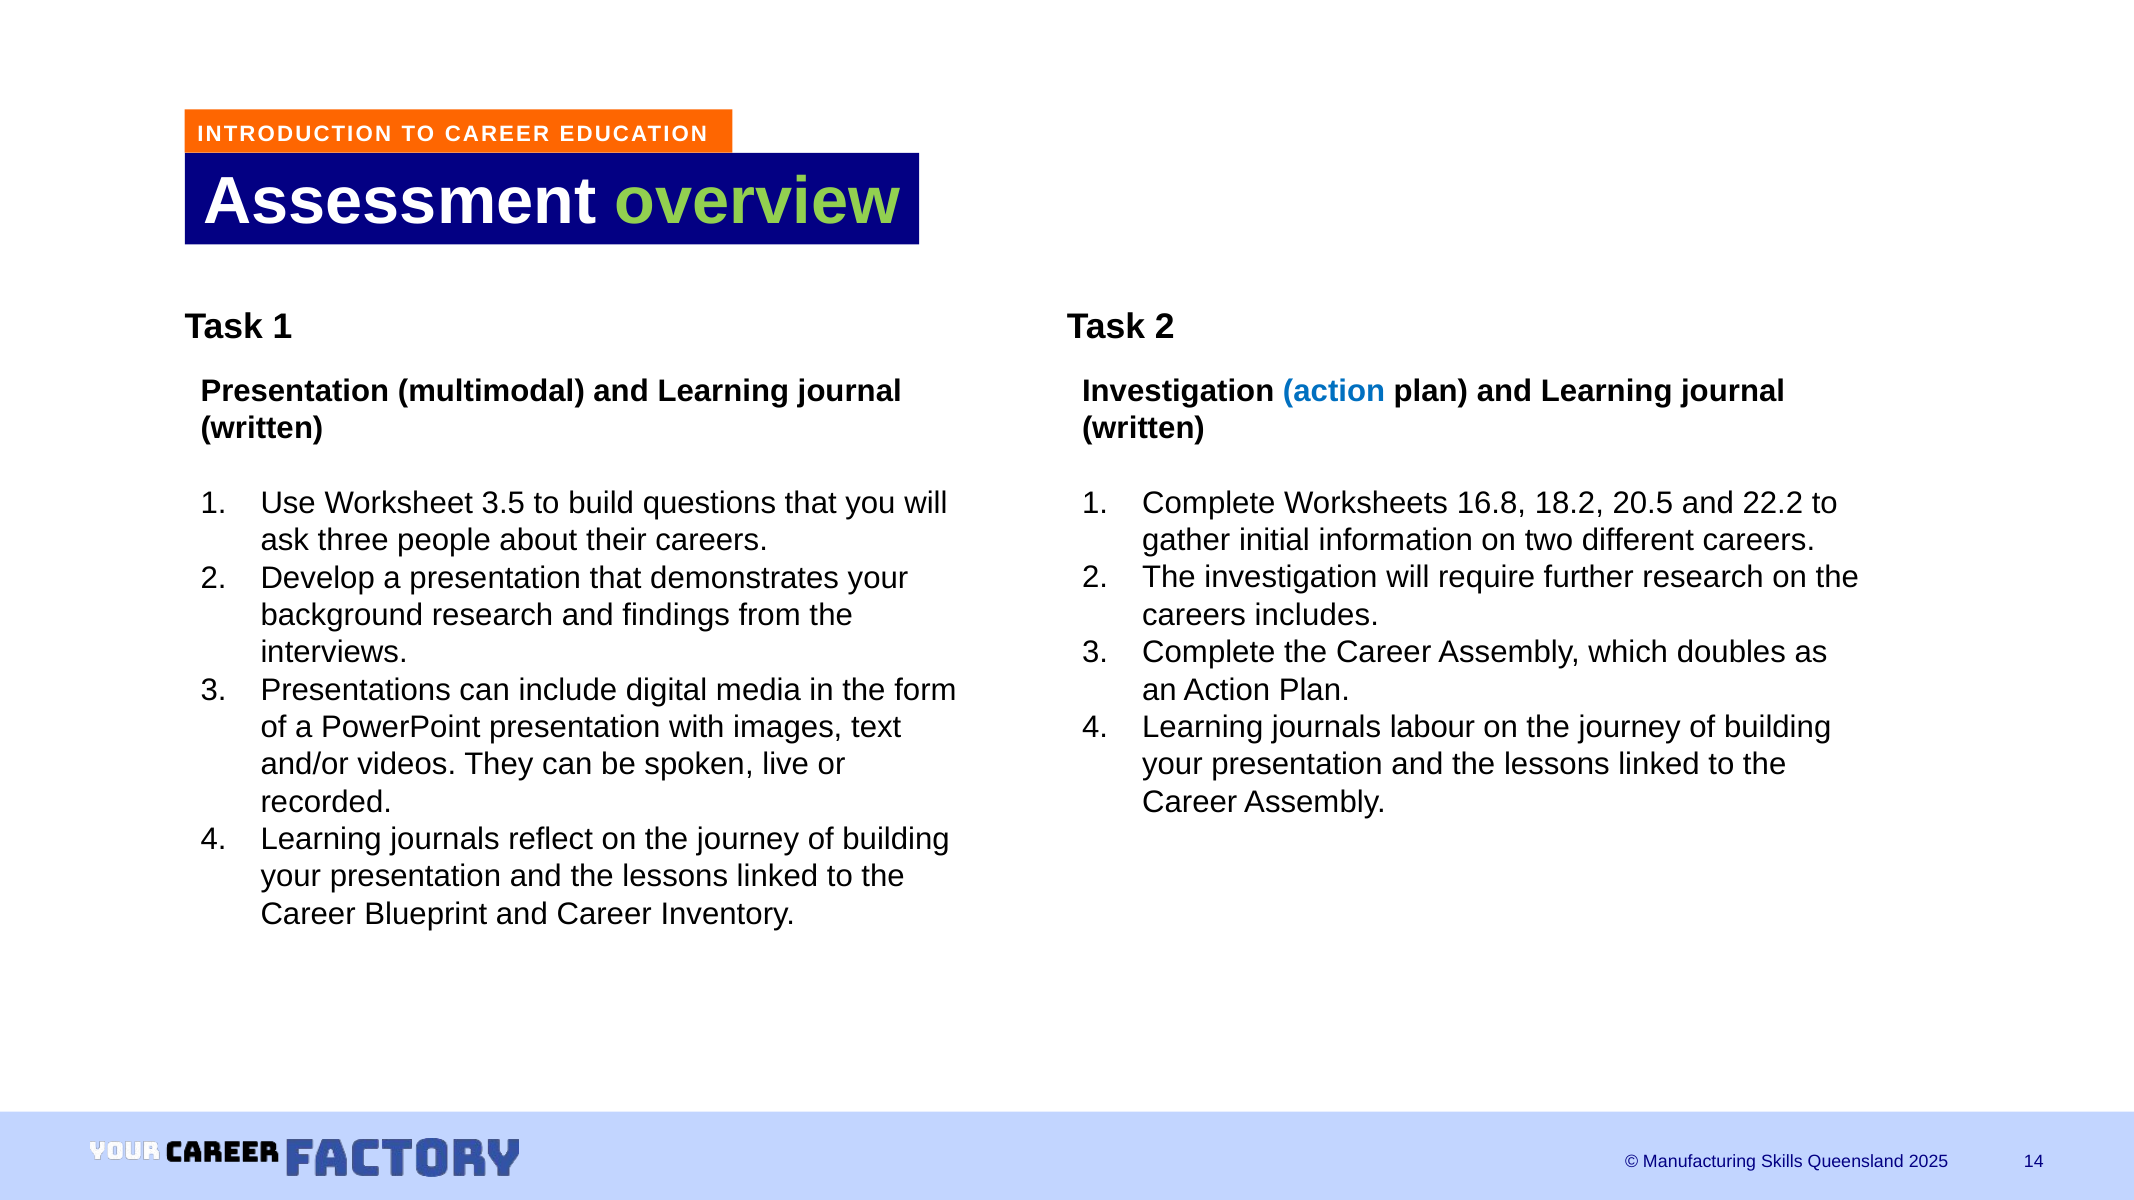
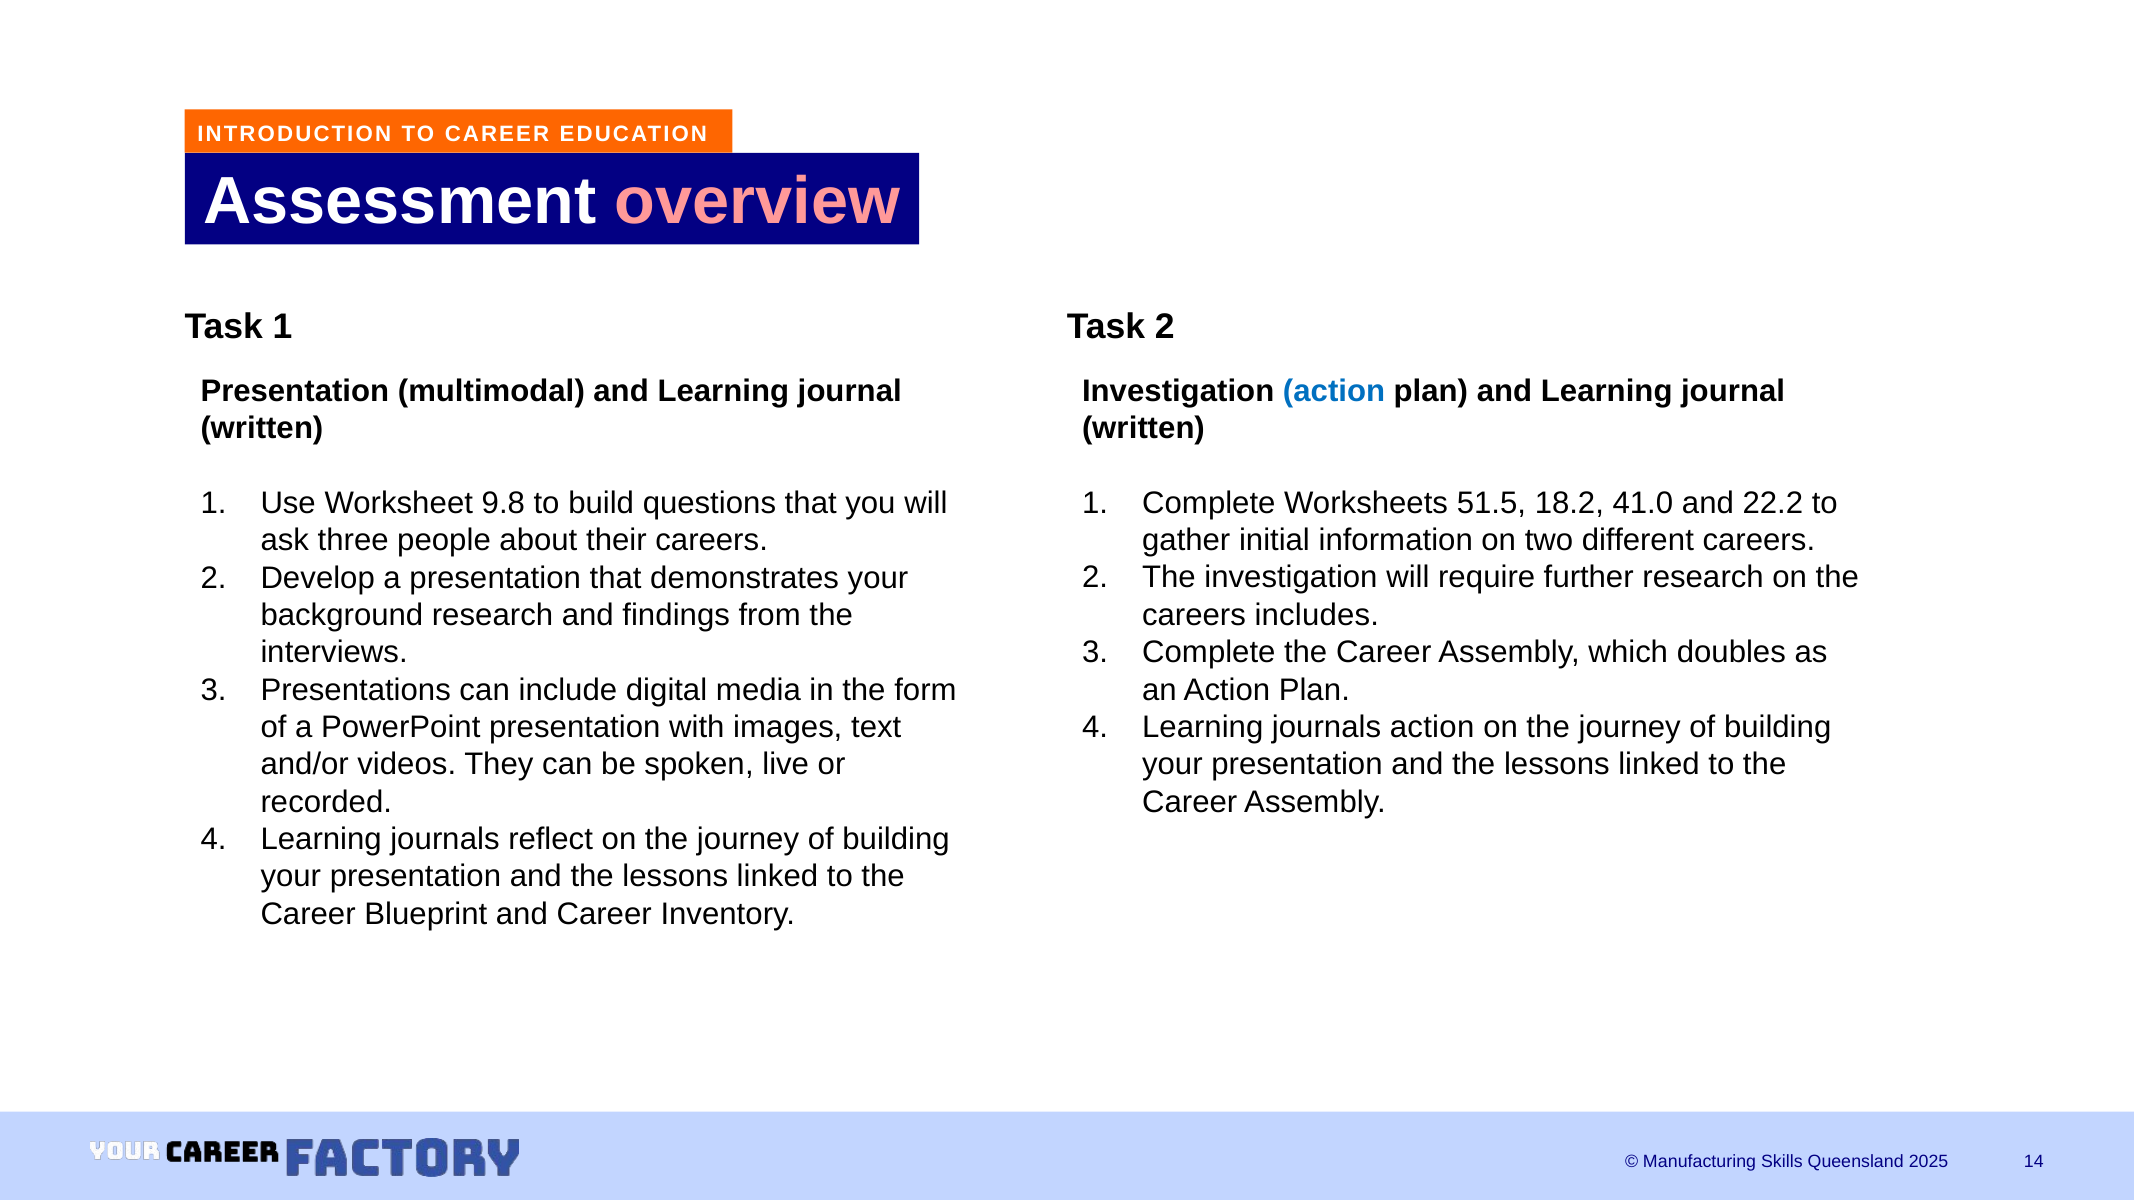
overview colour: light green -> pink
3.5: 3.5 -> 9.8
16.8: 16.8 -> 51.5
20.5: 20.5 -> 41.0
journals labour: labour -> action
